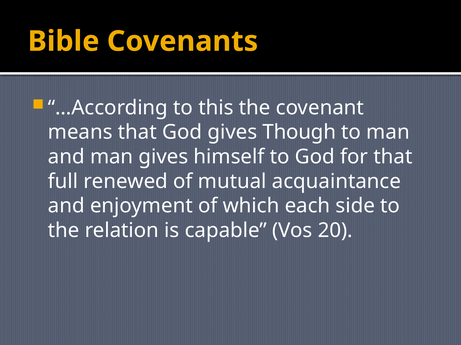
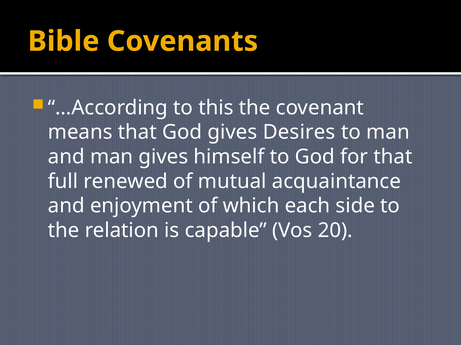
Though: Though -> Desires
